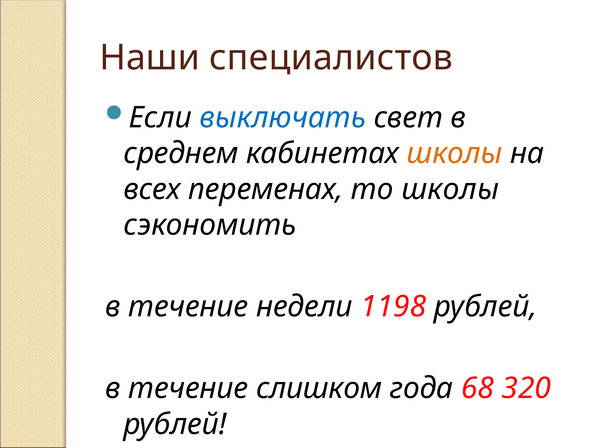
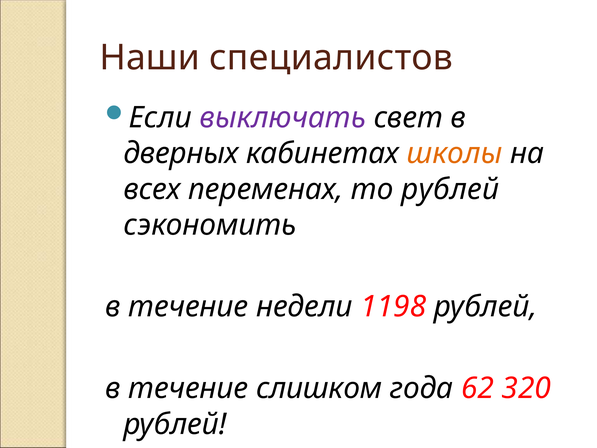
выключать colour: blue -> purple
среднем: среднем -> дверных
то школы: школы -> рублей
68: 68 -> 62
